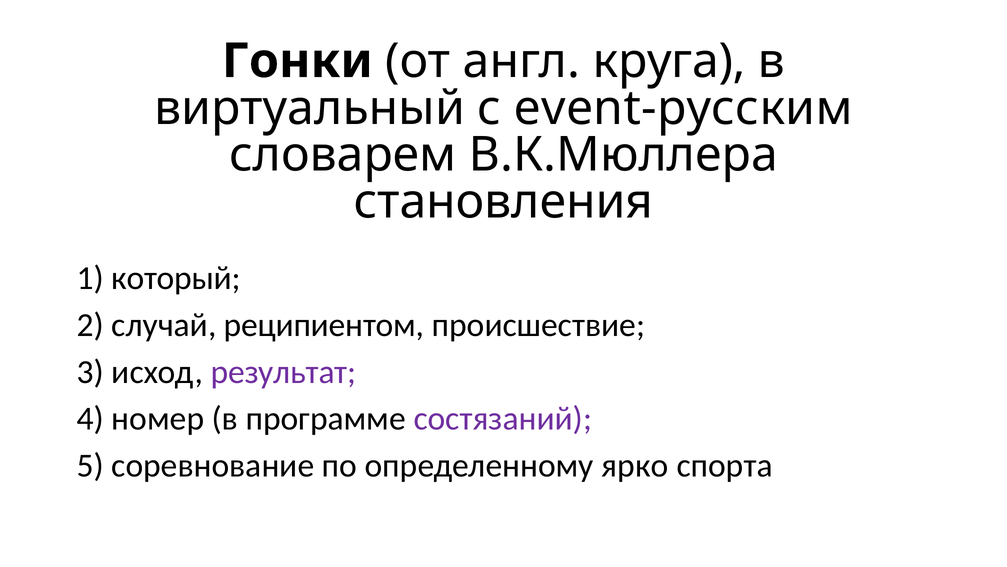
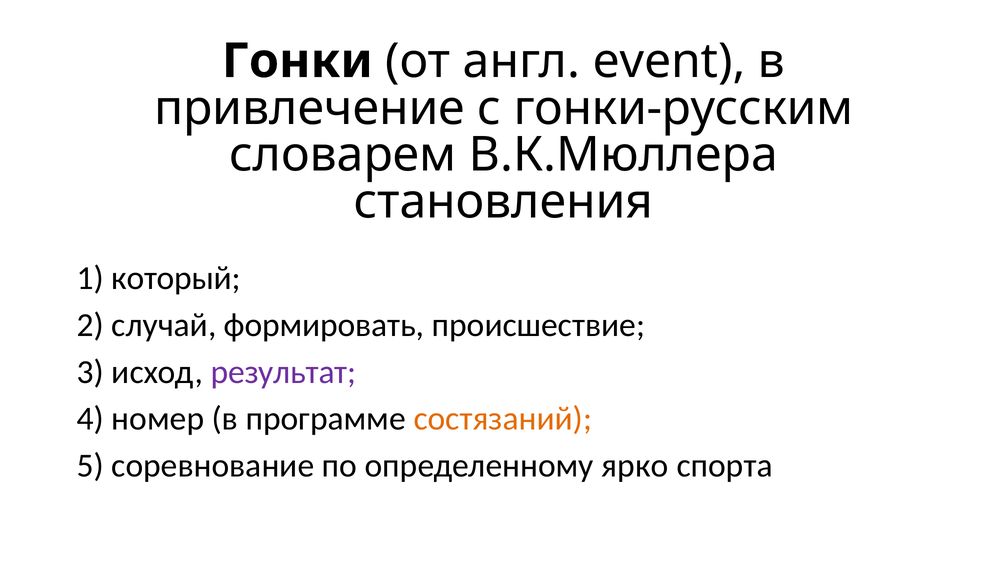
круга: круга -> event
виртуальный: виртуальный -> привлечение
event-русским: event-русским -> гонки-русским
реципиентом: реципиентом -> формировать
состязаний colour: purple -> orange
